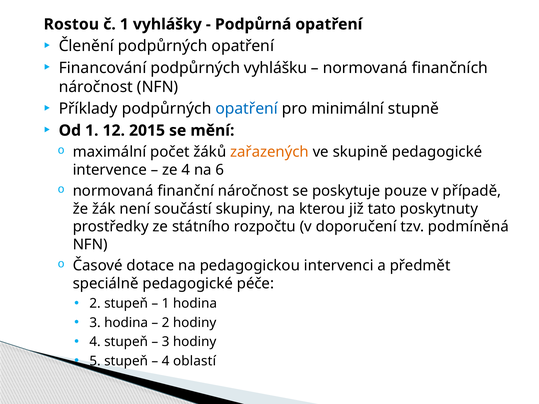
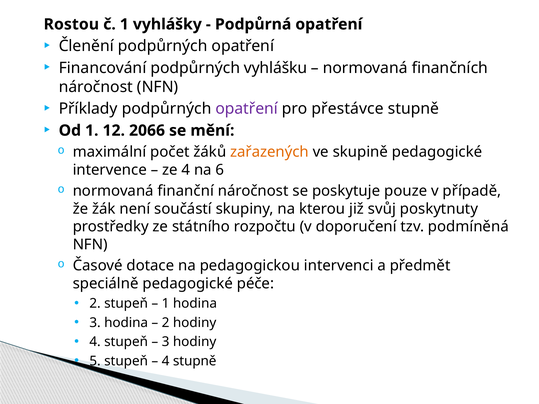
opatření at (247, 109) colour: blue -> purple
minimální: minimální -> přestávce
2015: 2015 -> 2066
tato: tato -> svůj
4 oblastí: oblastí -> stupně
